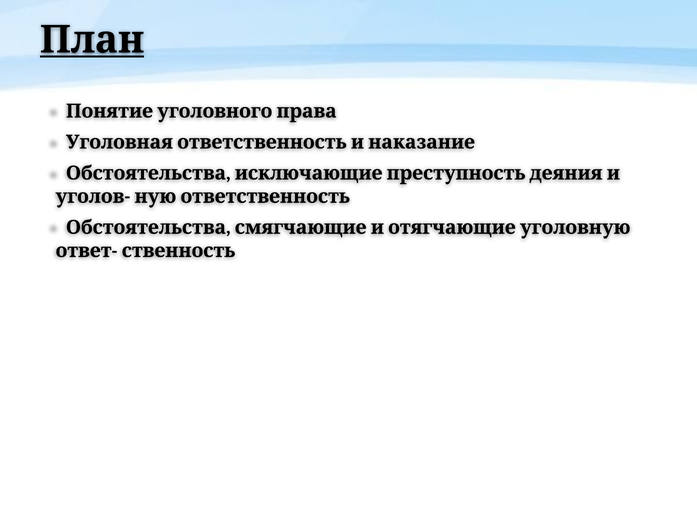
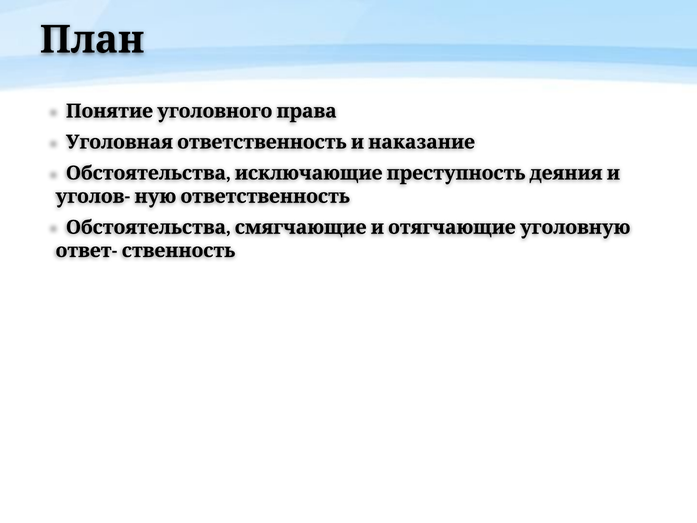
План underline: present -> none
